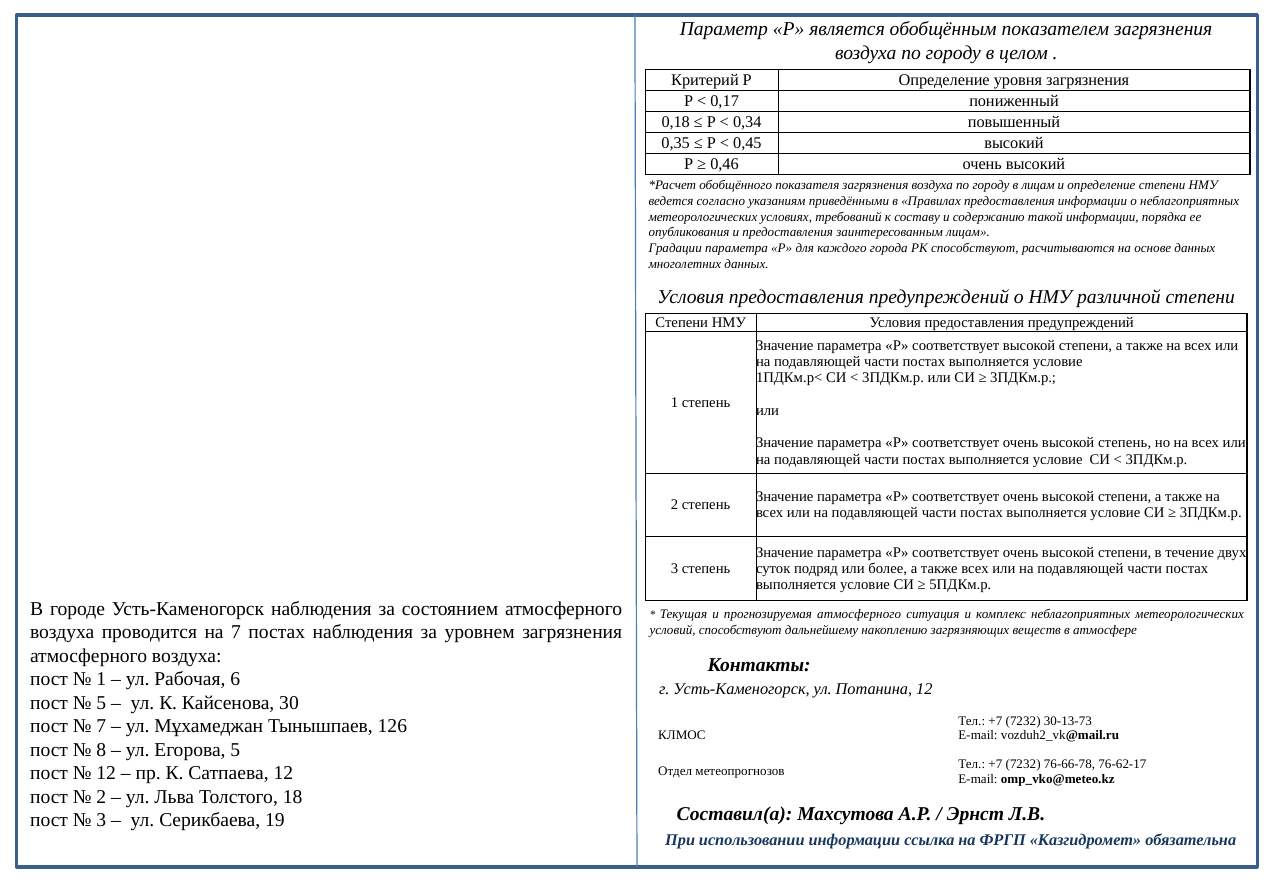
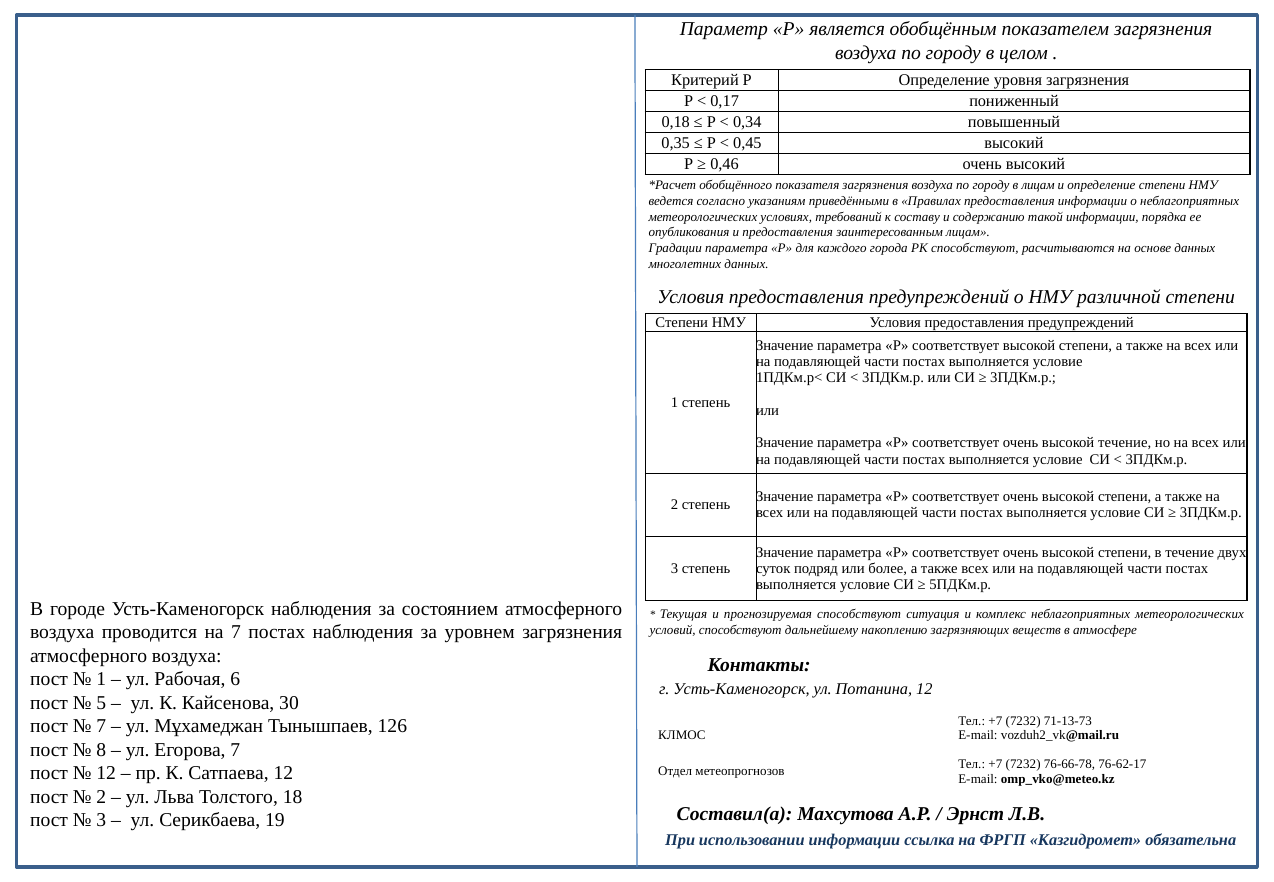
высокой степень: степень -> течение
прогнозируемая атмосферного: атмосферного -> способствуют
30-13-73: 30-13-73 -> 71-13-73
Егорова 5: 5 -> 7
